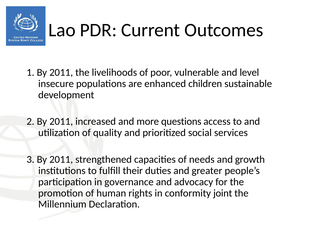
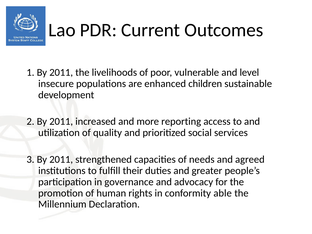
questions: questions -> reporting
growth: growth -> agreed
joint: joint -> able
